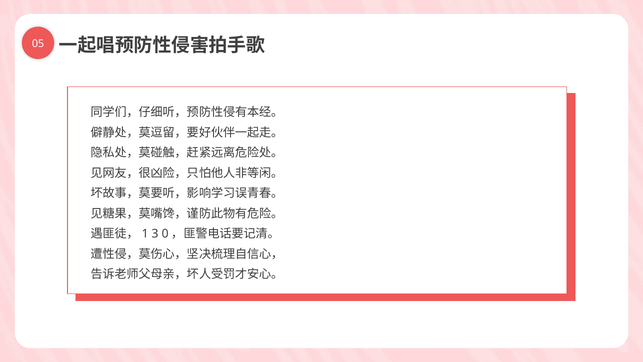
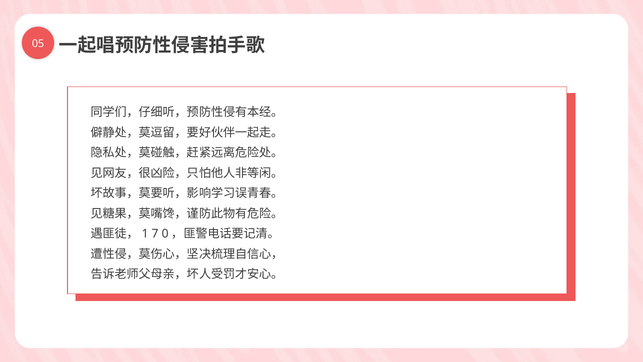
3: 3 -> 7
